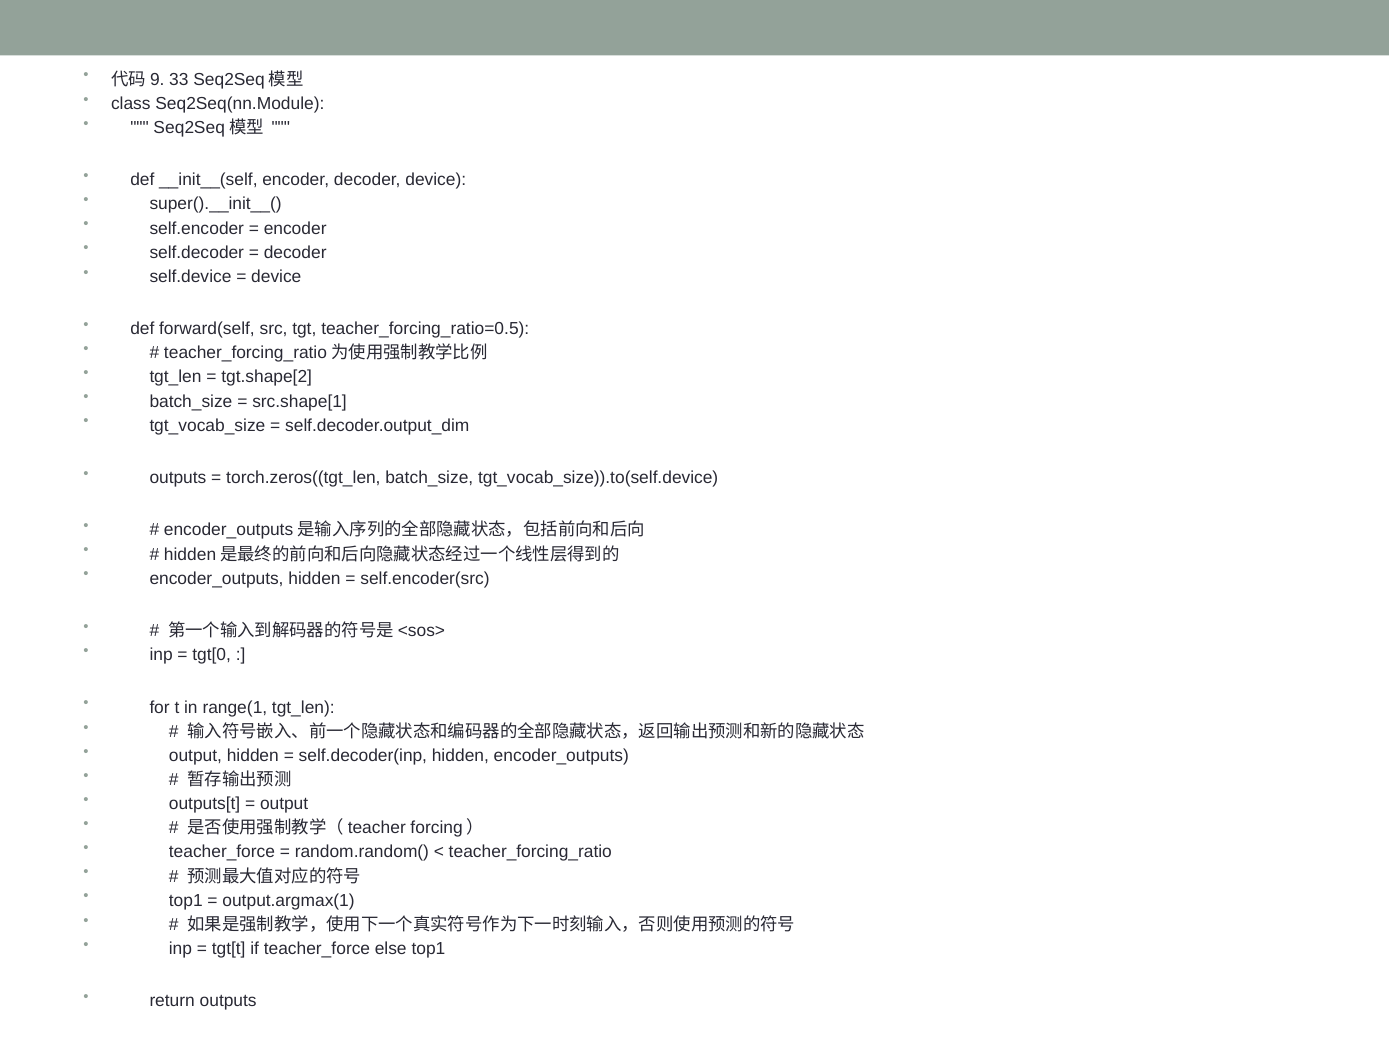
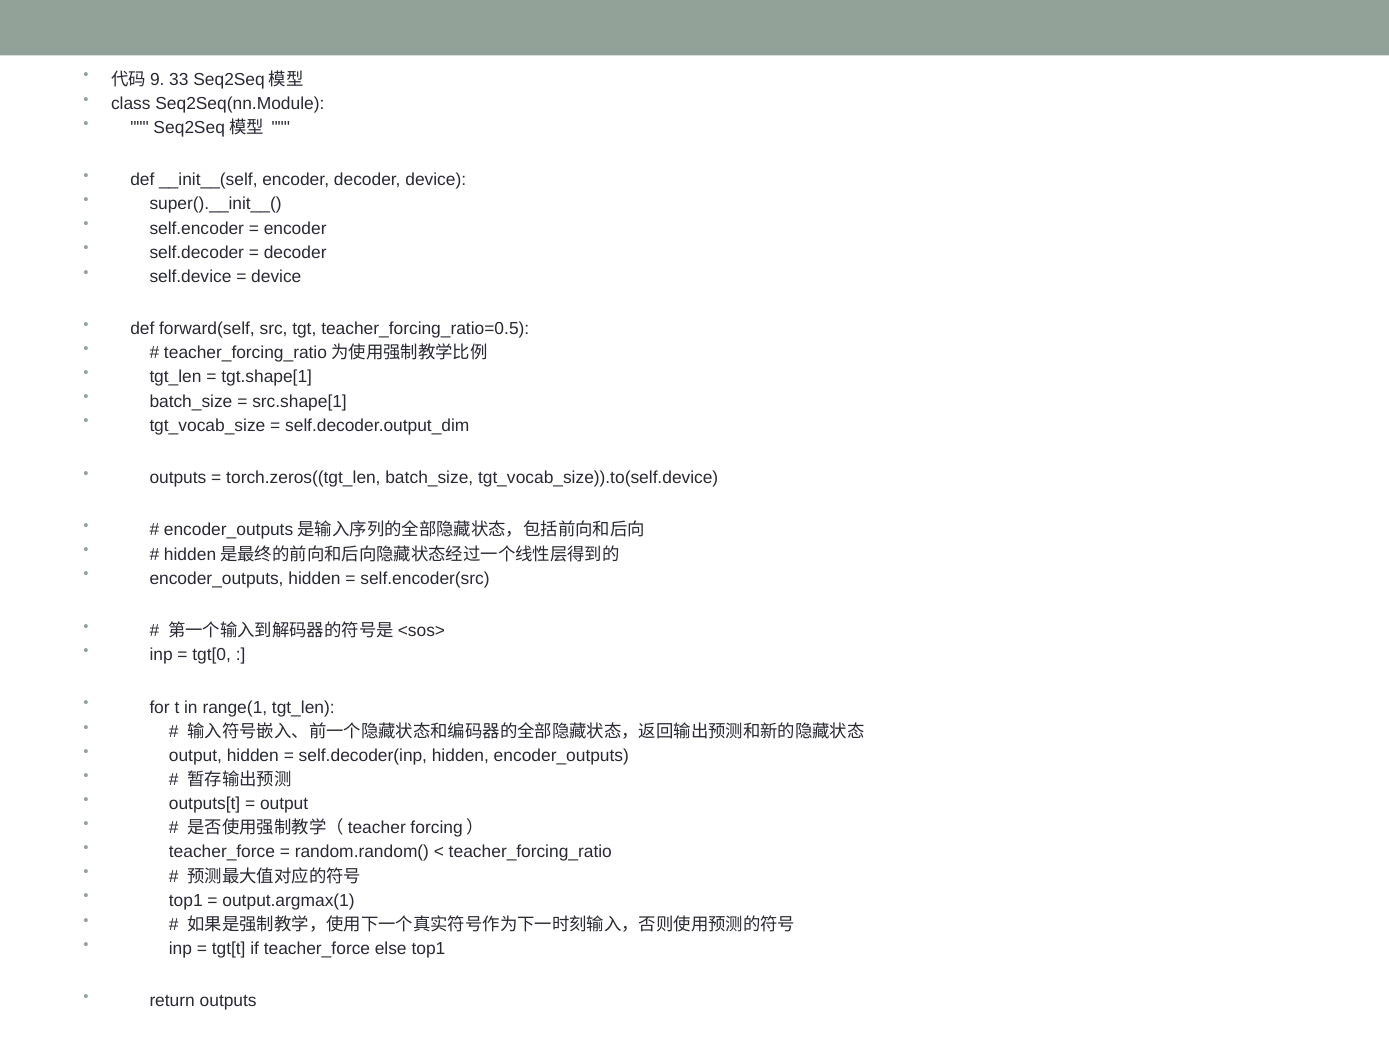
tgt.shape[2: tgt.shape[2 -> tgt.shape[1
